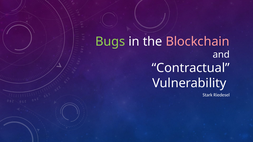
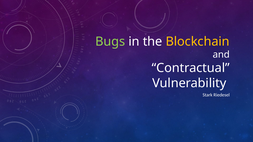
Blockchain colour: pink -> yellow
